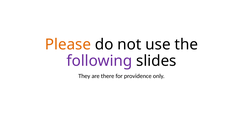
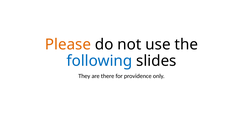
following colour: purple -> blue
